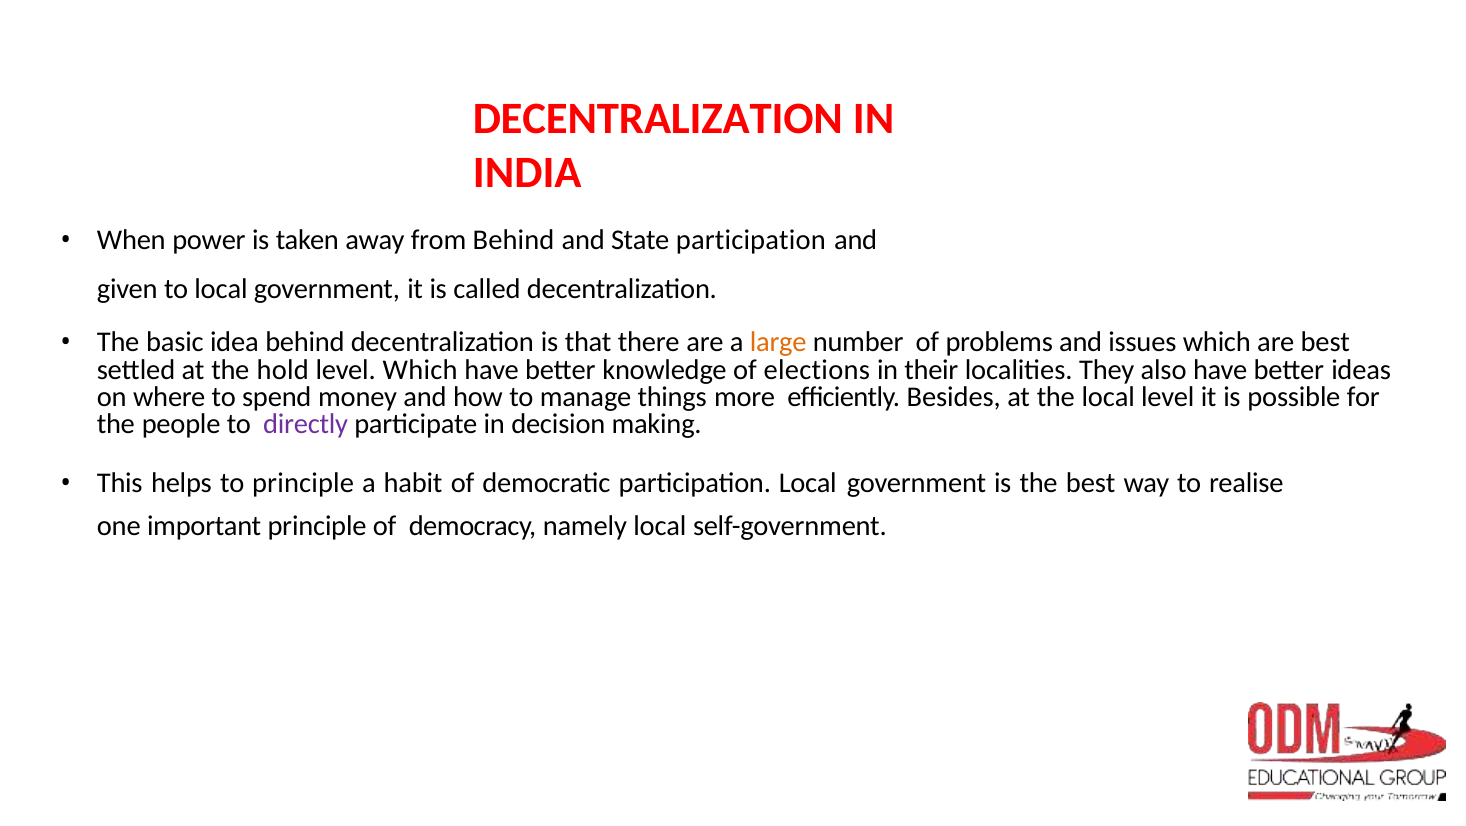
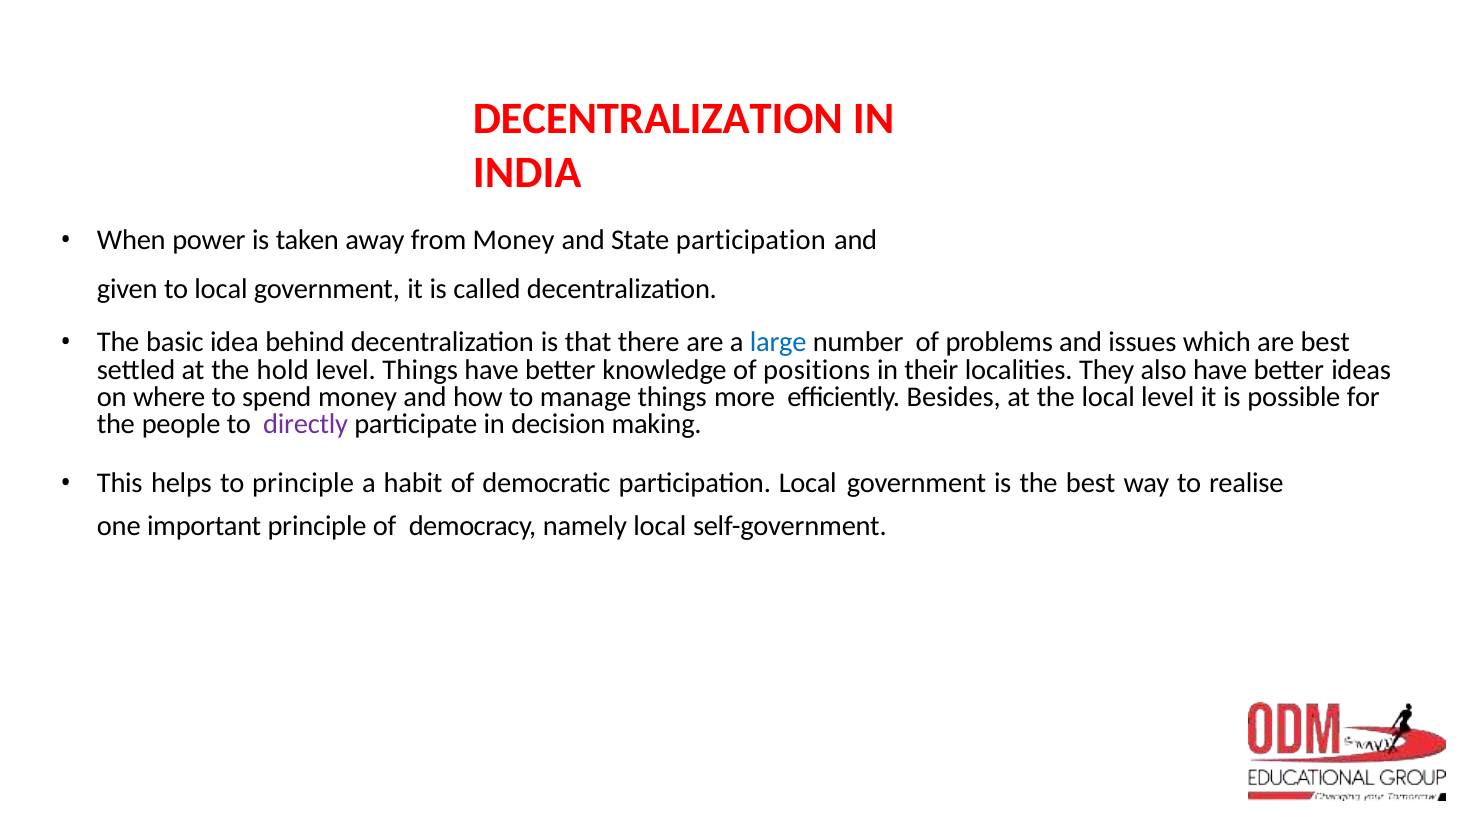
from Behind: Behind -> Money
large colour: orange -> blue
level Which: Which -> Things
elections: elections -> positions
